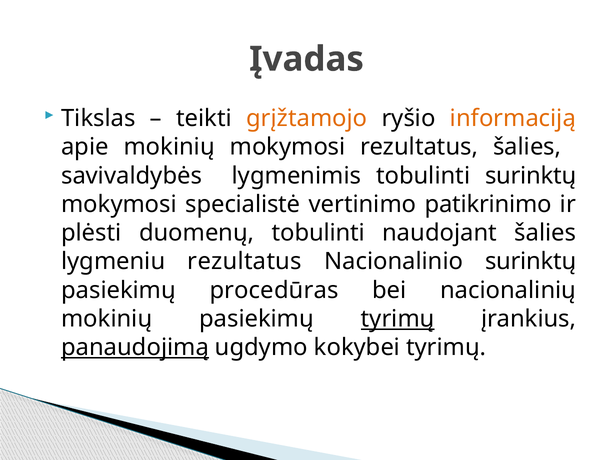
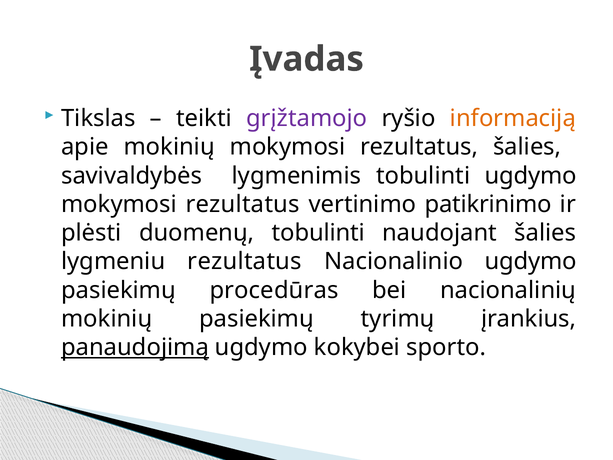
grįžtamojo colour: orange -> purple
tobulinti surinktų: surinktų -> ugdymo
specialistė at (243, 204): specialistė -> rezultatus
Nacionalinio surinktų: surinktų -> ugdymo
tyrimų at (398, 319) underline: present -> none
kokybei tyrimų: tyrimų -> sporto
